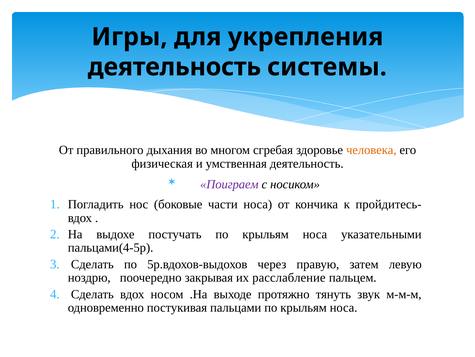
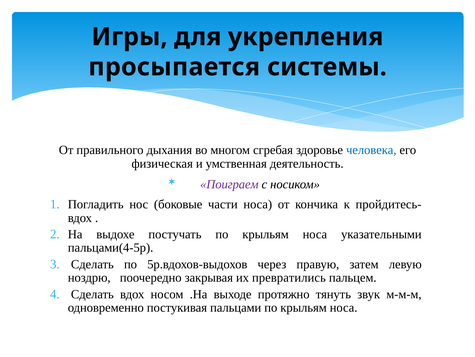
деятельность at (174, 67): деятельность -> просыпается
человека colour: orange -> blue
расслабление: расслабление -> превратились
